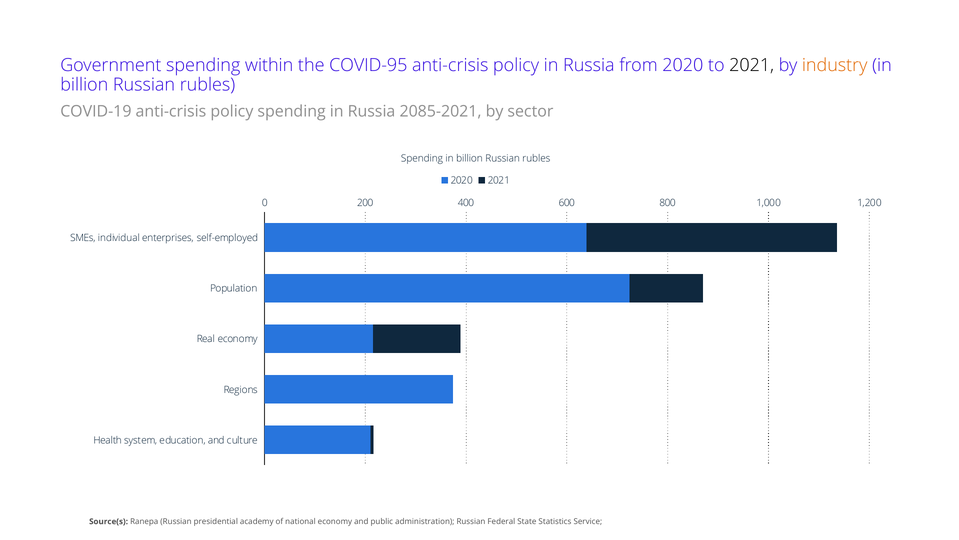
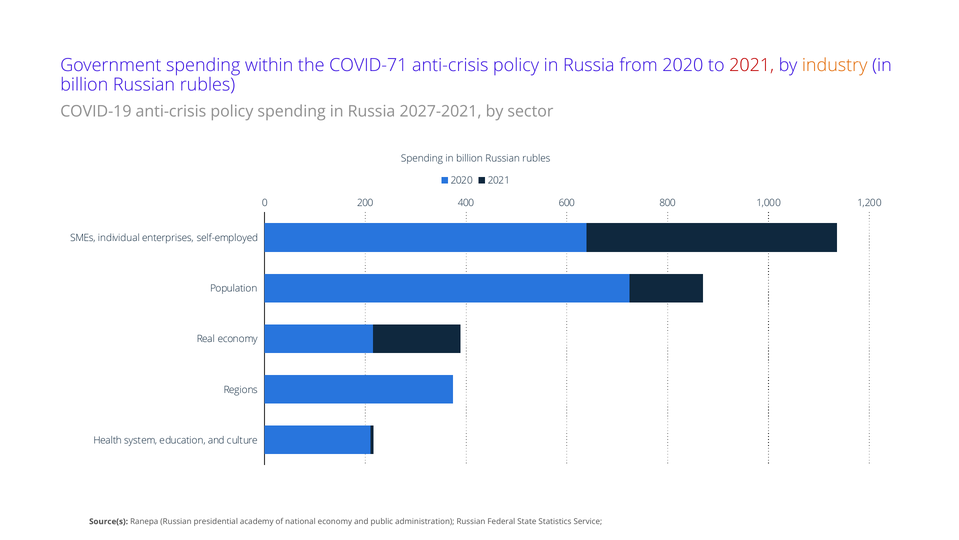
COVID-95: COVID-95 -> COVID-71
2021 at (752, 65) colour: black -> red
2085-2021: 2085-2021 -> 2027-2021
